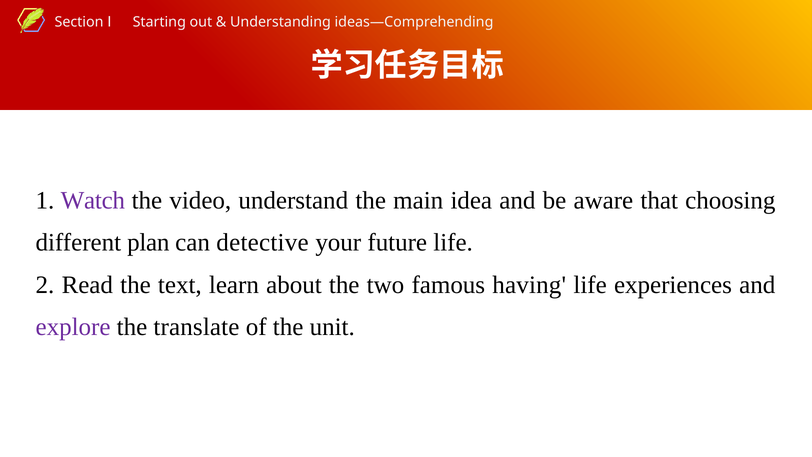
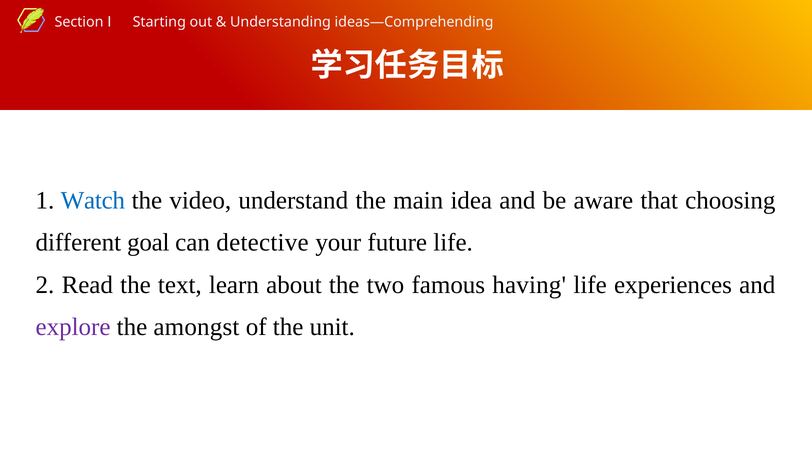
Watch colour: purple -> blue
plan: plan -> goal
translate: translate -> amongst
